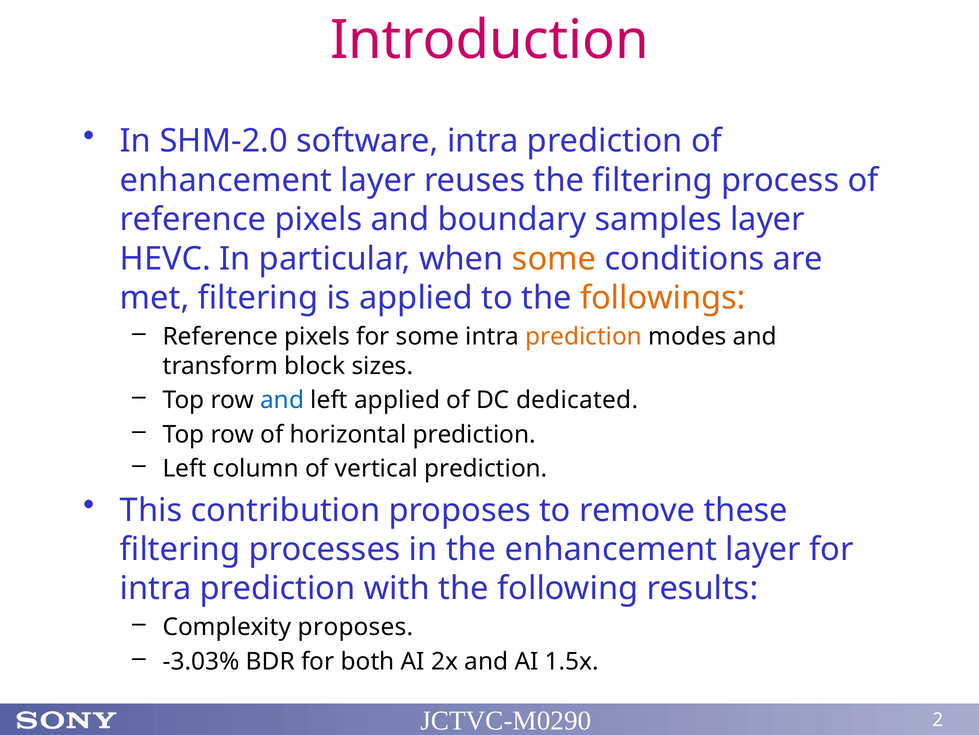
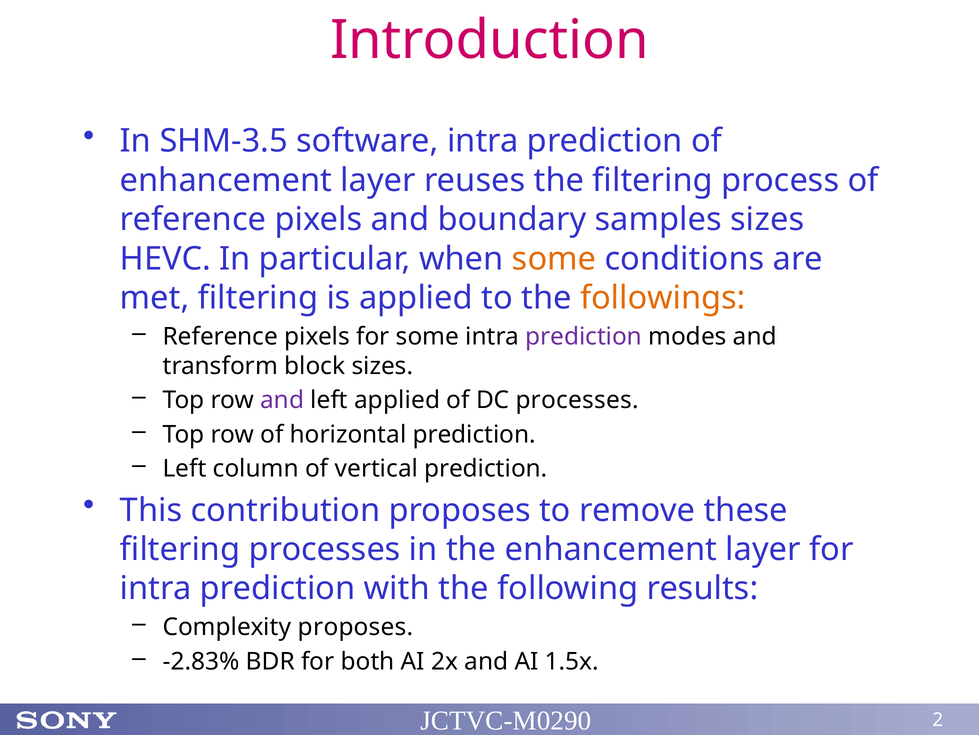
SHM-2.0: SHM-2.0 -> SHM-3.5
samples layer: layer -> sizes
prediction at (584, 336) colour: orange -> purple
and at (282, 400) colour: blue -> purple
DC dedicated: dedicated -> processes
-3.03%: -3.03% -> -2.83%
